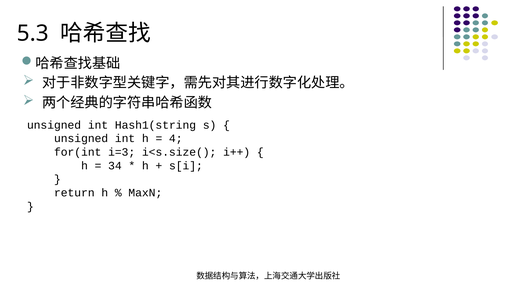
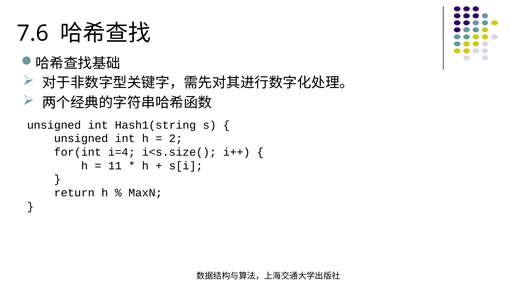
5.3: 5.3 -> 7.6
4: 4 -> 2
i=3: i=3 -> i=4
34: 34 -> 11
